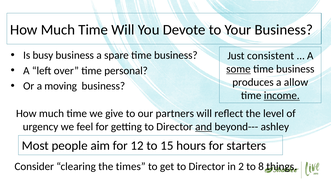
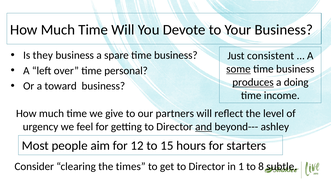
busy: busy -> they
produces underline: none -> present
allow: allow -> doing
moving: moving -> toward
income underline: present -> none
2: 2 -> 1
things: things -> subtle
